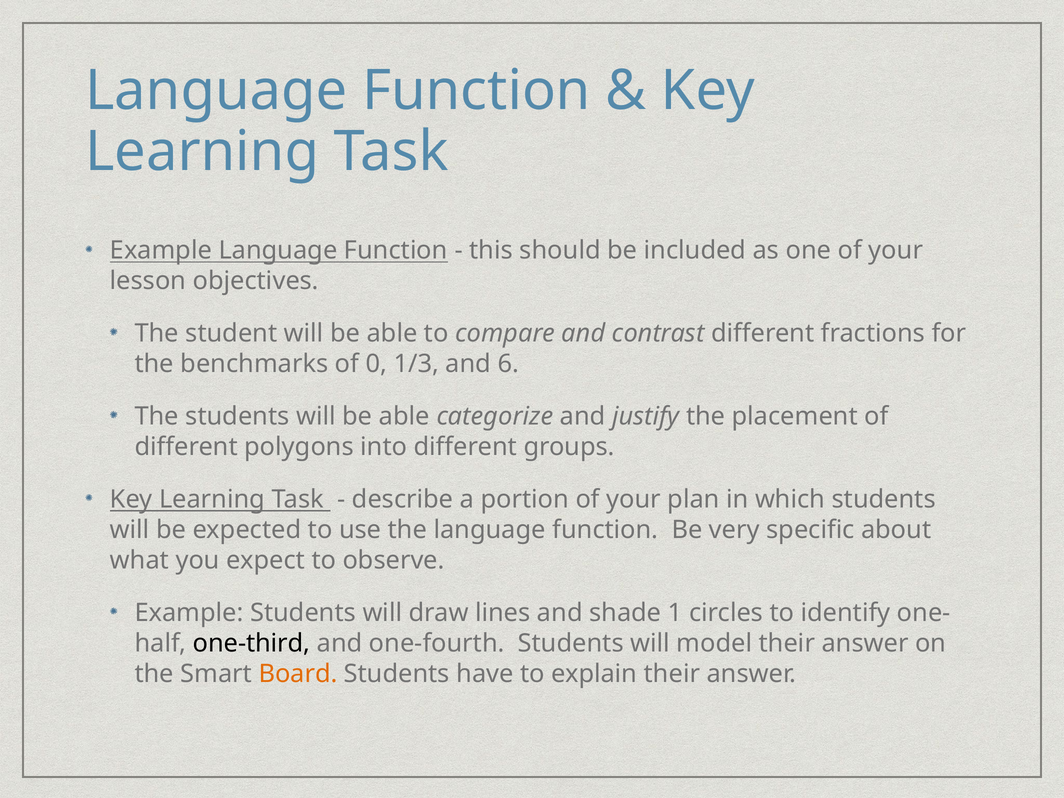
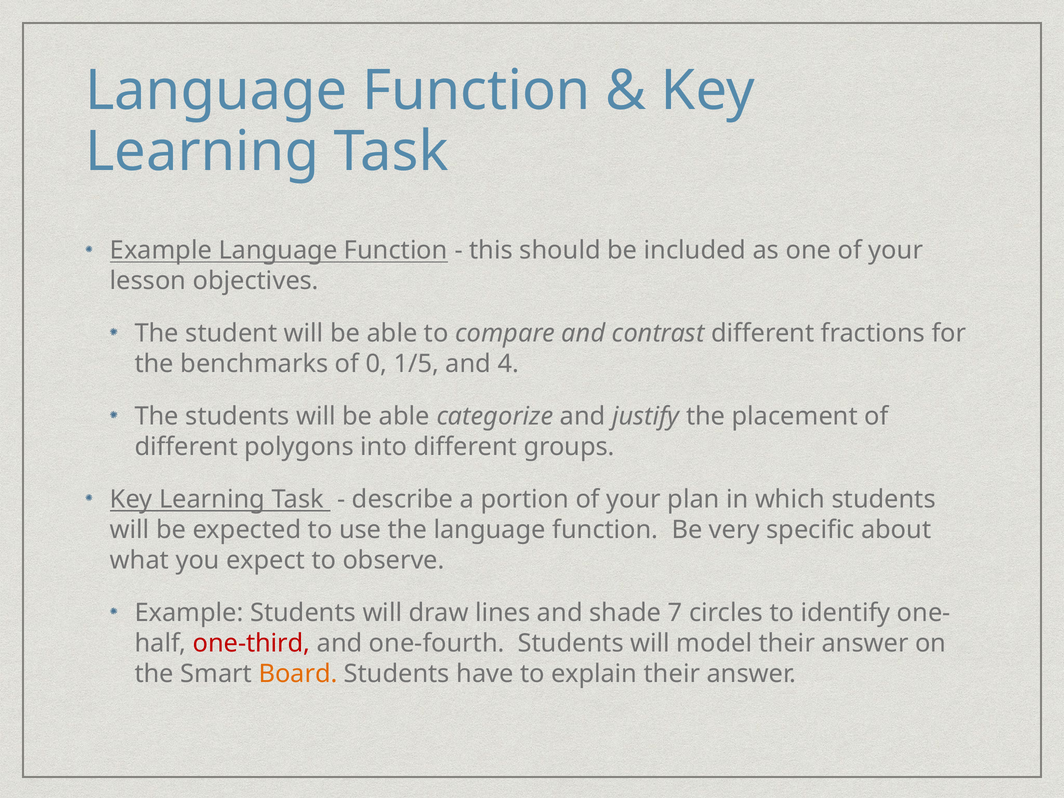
1/3: 1/3 -> 1/5
6: 6 -> 4
1: 1 -> 7
one-third colour: black -> red
